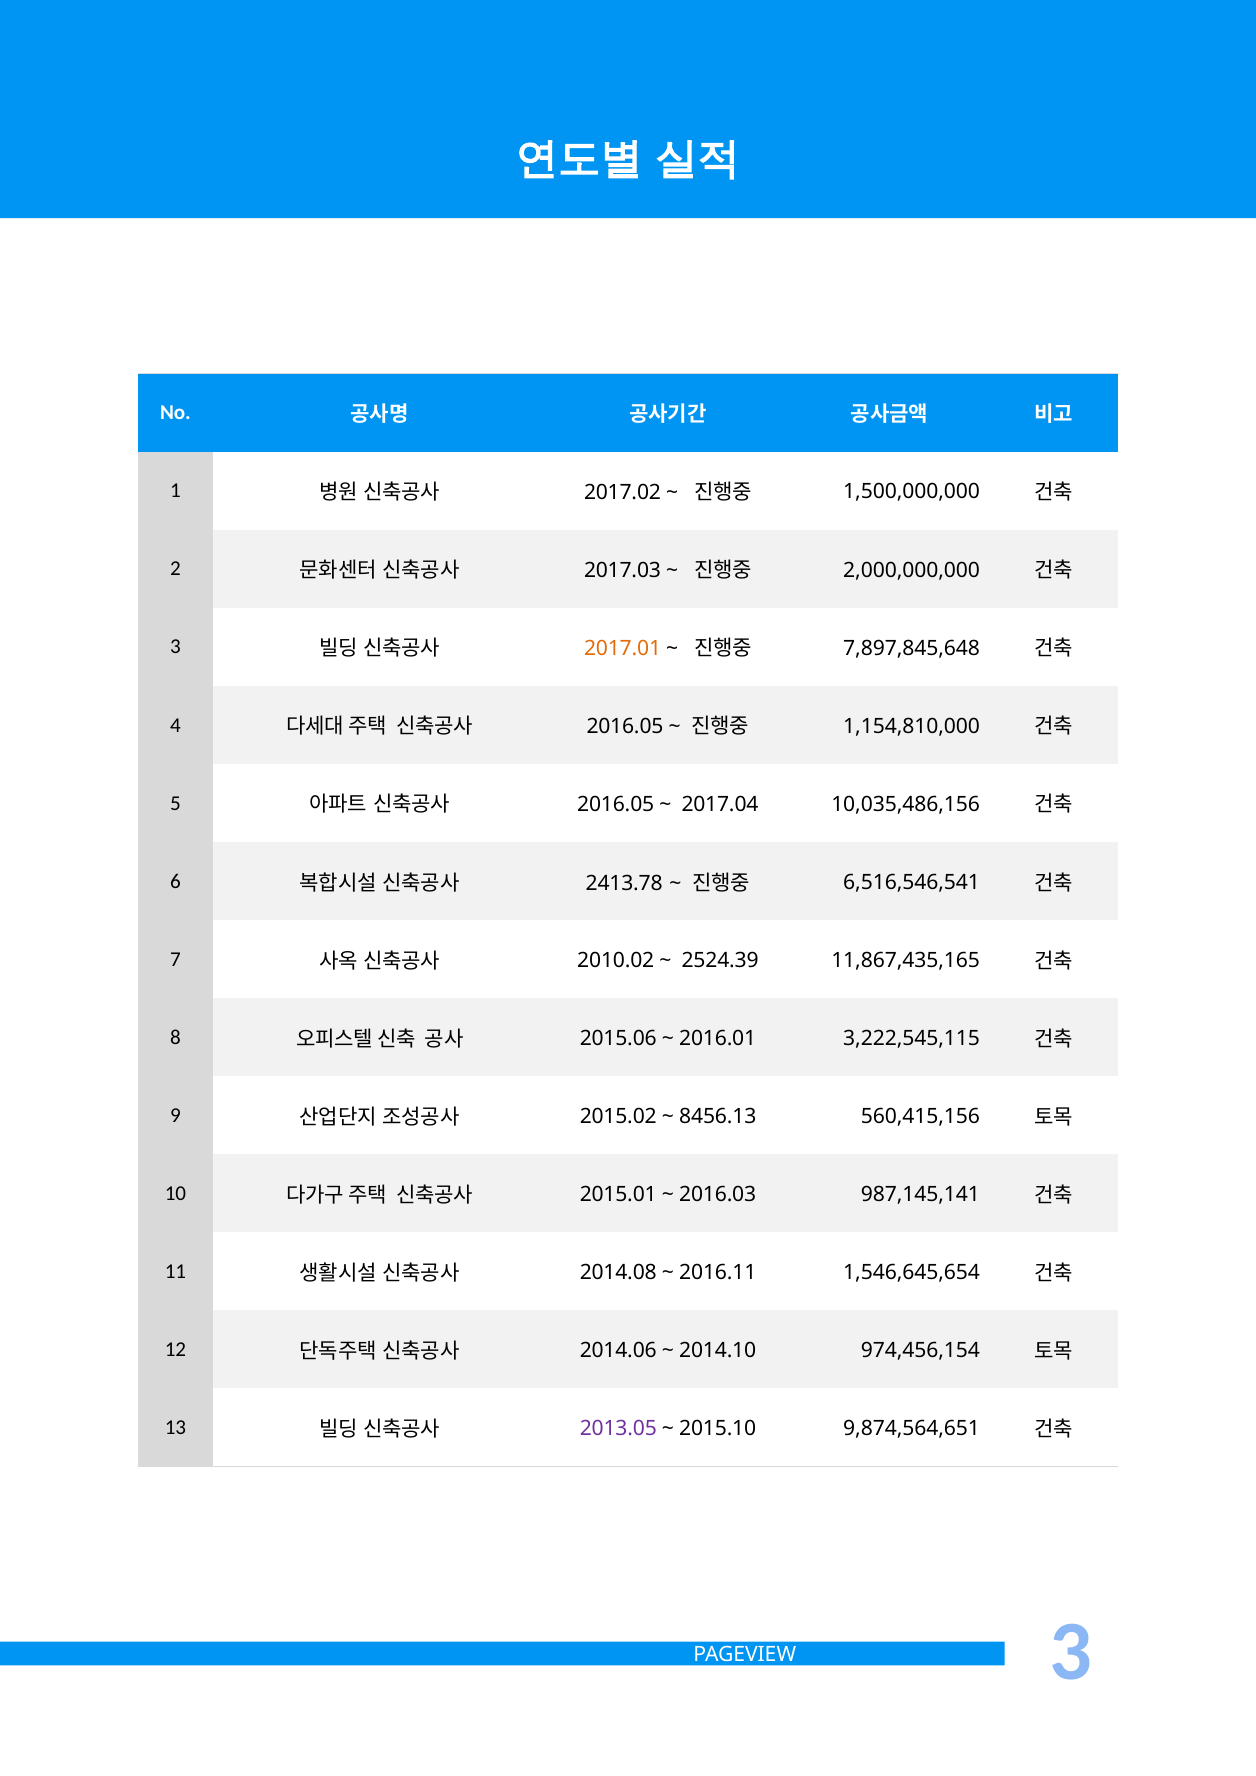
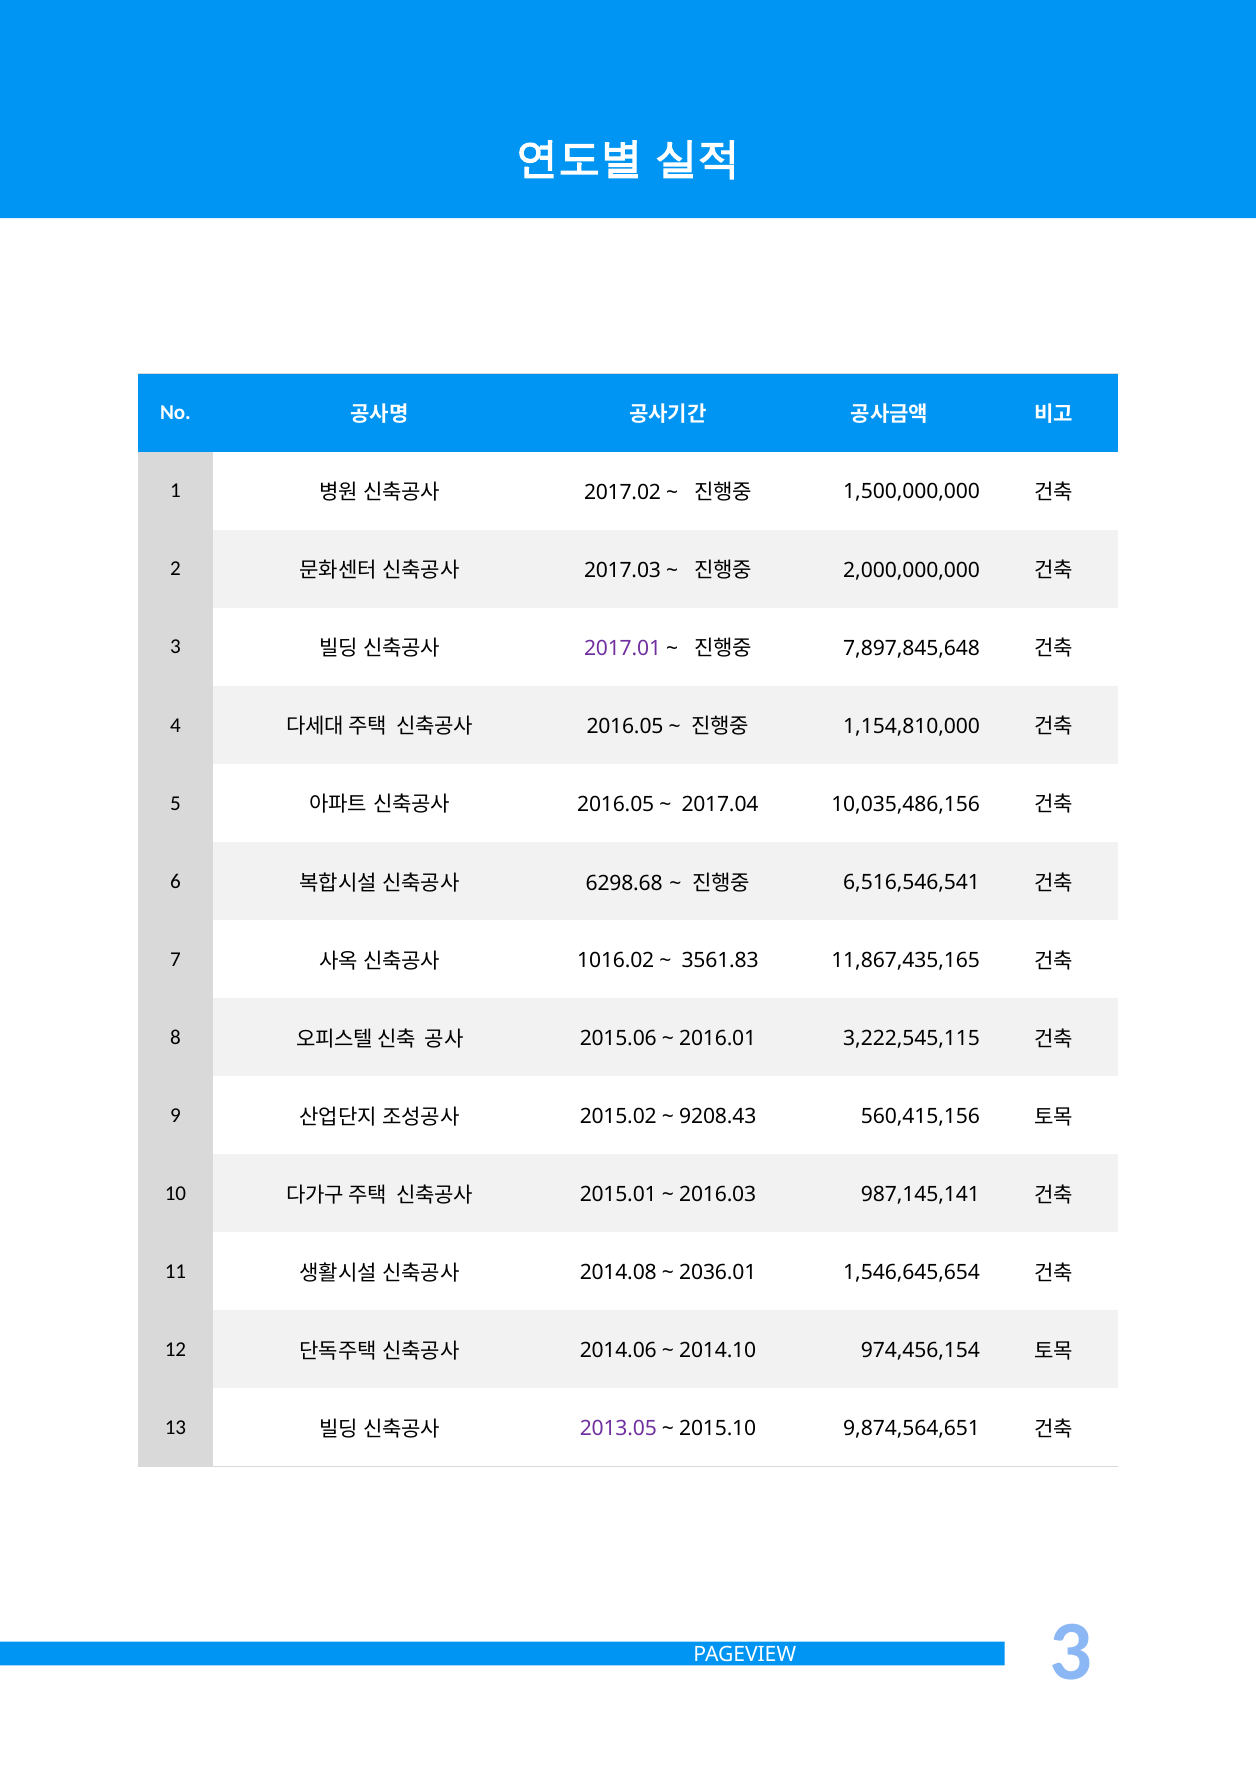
2017.01 colour: orange -> purple
2413.78: 2413.78 -> 6298.68
2010.02: 2010.02 -> 1016.02
2524.39: 2524.39 -> 3561.83
8456.13: 8456.13 -> 9208.43
2016.11: 2016.11 -> 2036.01
